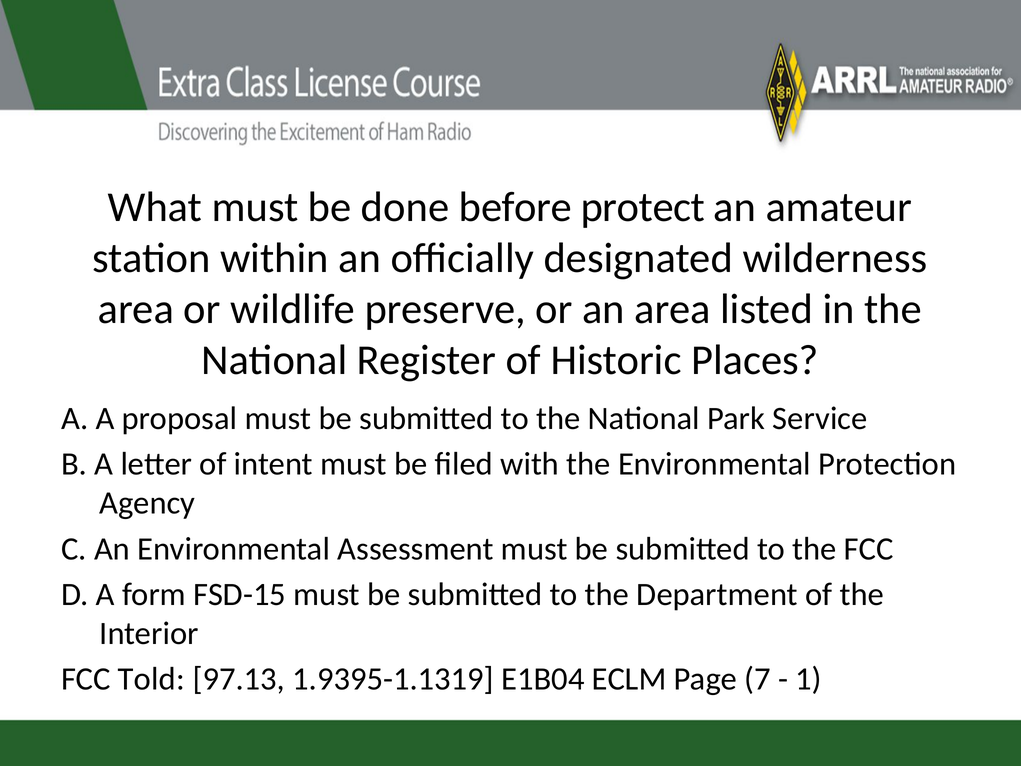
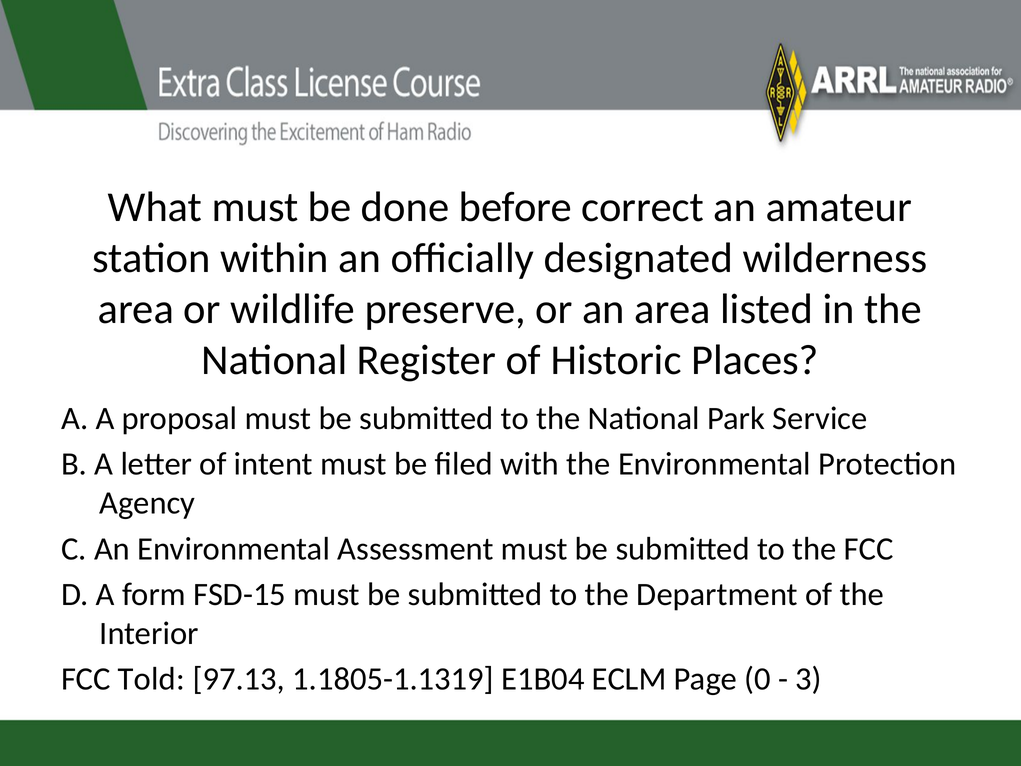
protect: protect -> correct
1.9395-1.1319: 1.9395-1.1319 -> 1.1805-1.1319
7: 7 -> 0
1: 1 -> 3
